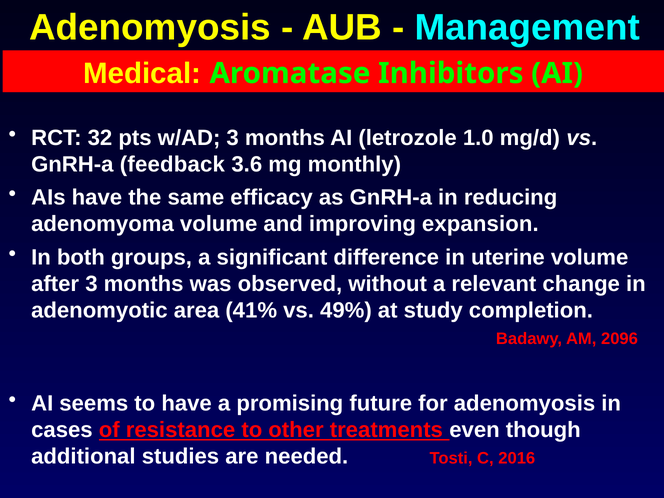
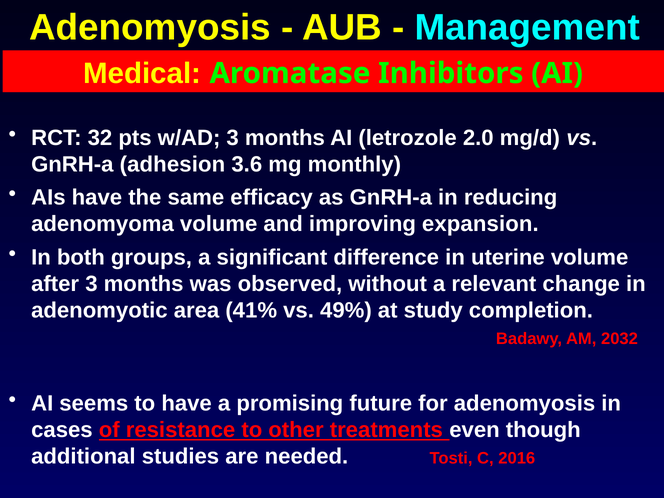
1.0: 1.0 -> 2.0
feedback: feedback -> adhesion
2096: 2096 -> 2032
